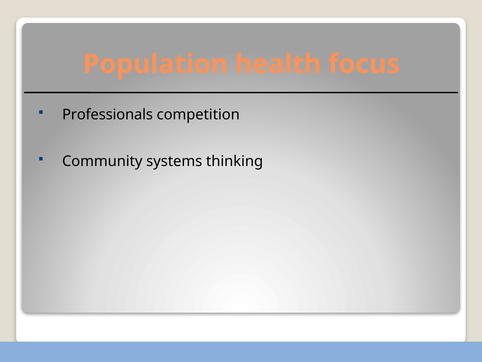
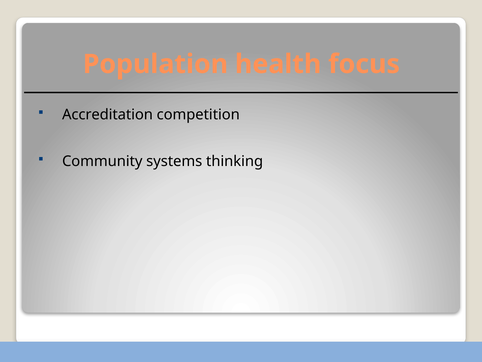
Professionals: Professionals -> Accreditation
